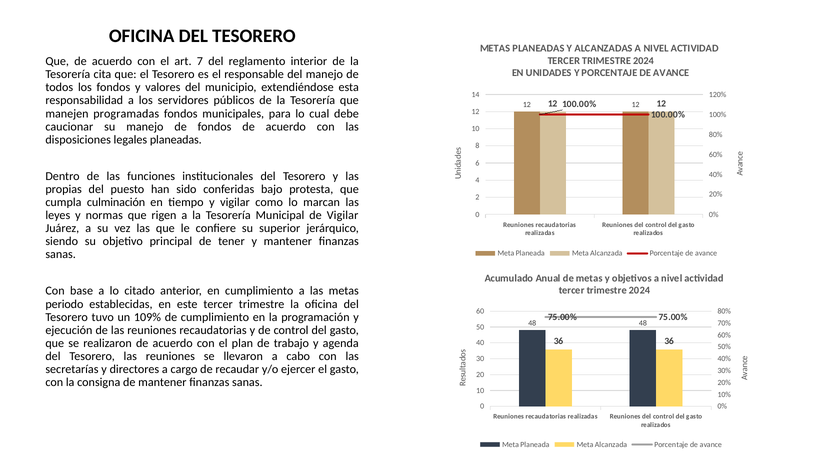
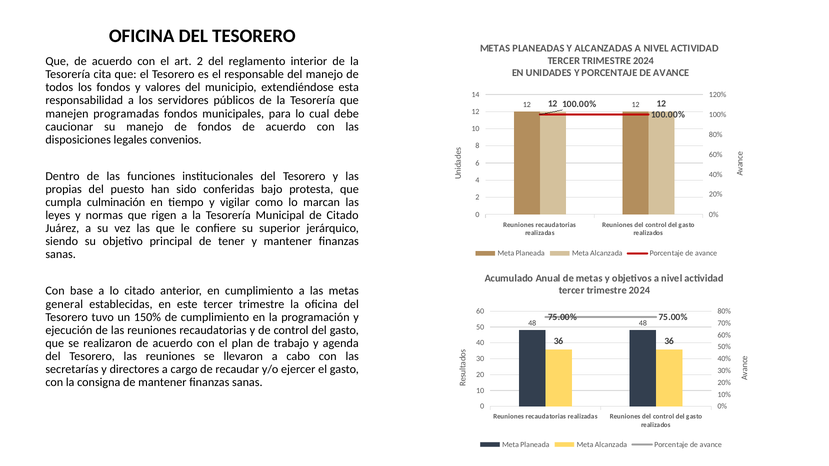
art 7: 7 -> 2
legales planeadas: planeadas -> convenios
de Vigilar: Vigilar -> Citado
periodo: periodo -> general
109%: 109% -> 150%
